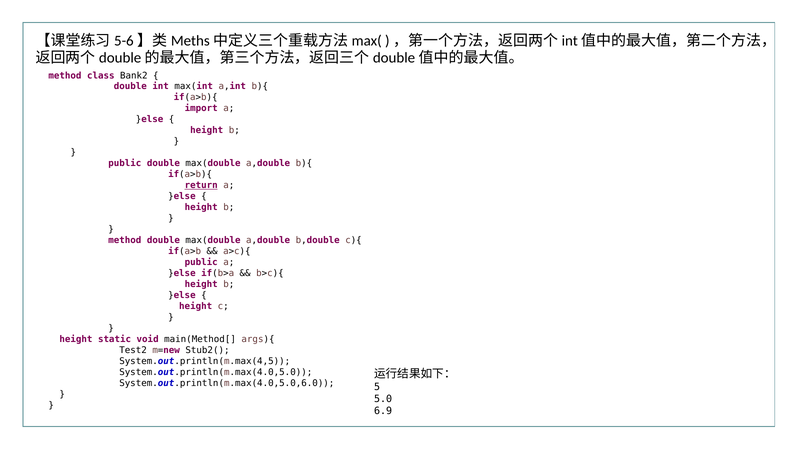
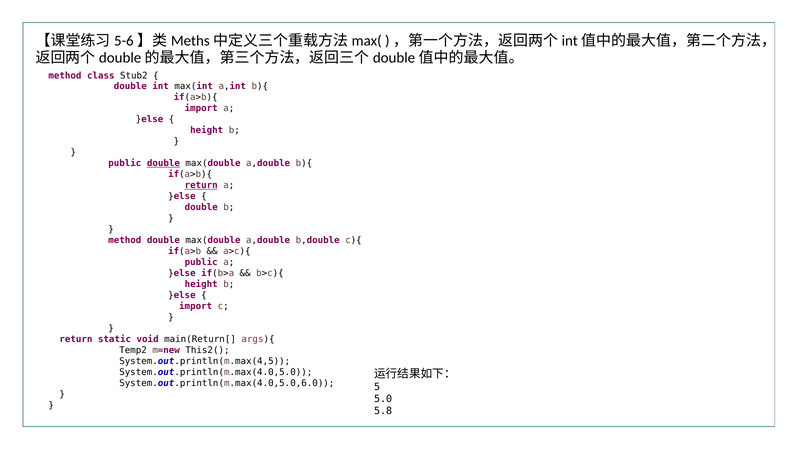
Bank2: Bank2 -> Stub2
double at (163, 163) underline: none -> present
height at (201, 207): height -> double
height at (196, 306): height -> import
height at (76, 339): height -> return
main(Method[: main(Method[ -> main(Return[
Test2: Test2 -> Temp2
Stub2(: Stub2( -> This2(
6.9: 6.9 -> 5.8
